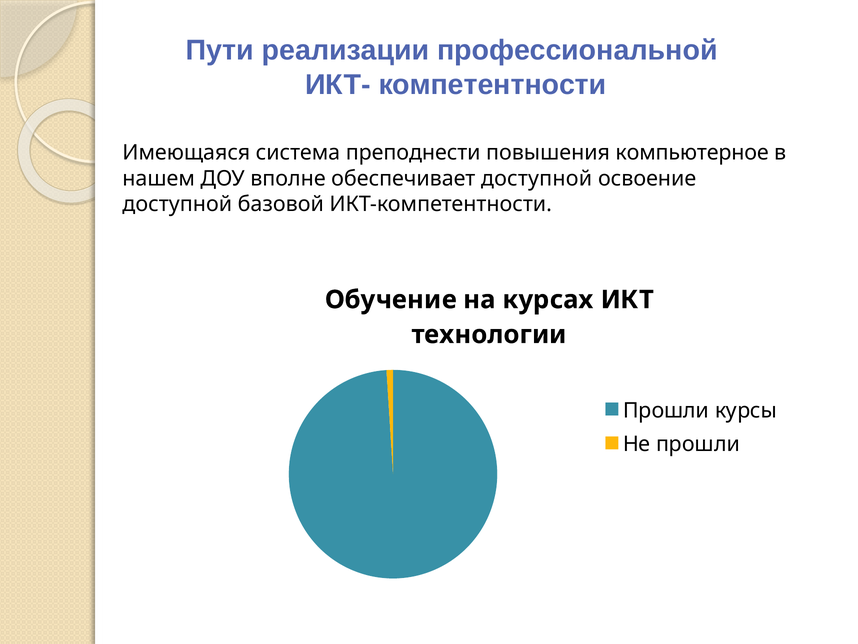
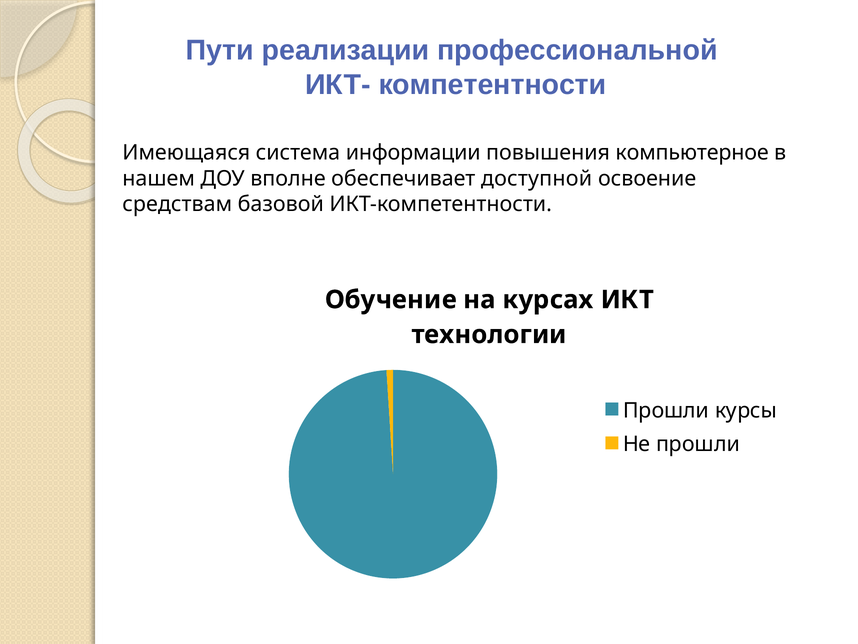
преподнести: преподнести -> информации
доступной at (177, 204): доступной -> средствам
